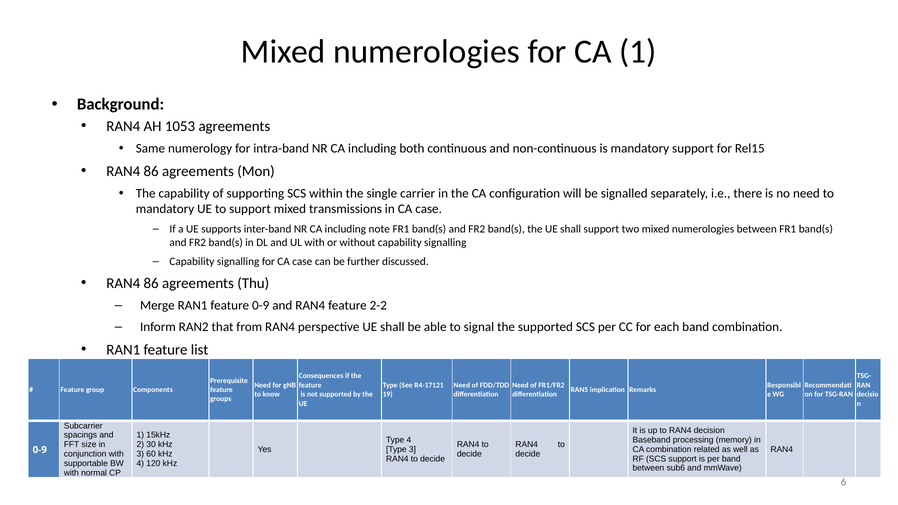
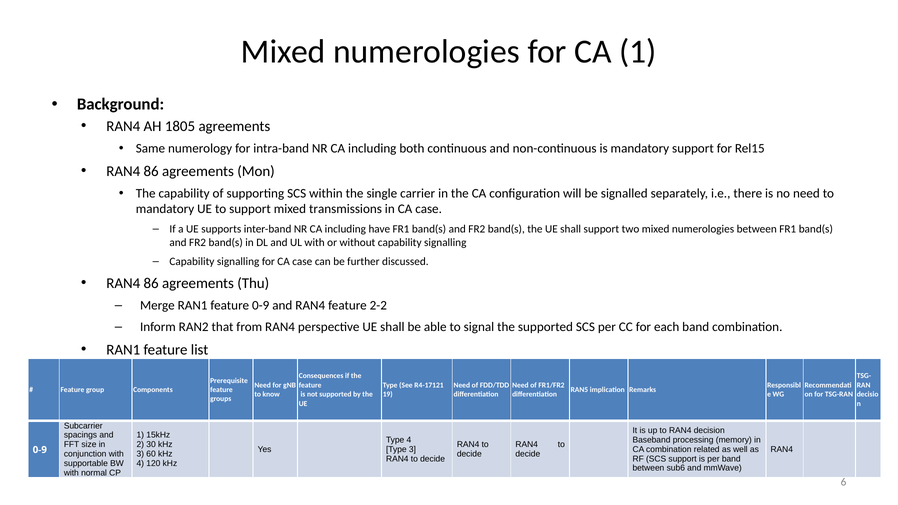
1053: 1053 -> 1805
note: note -> have
